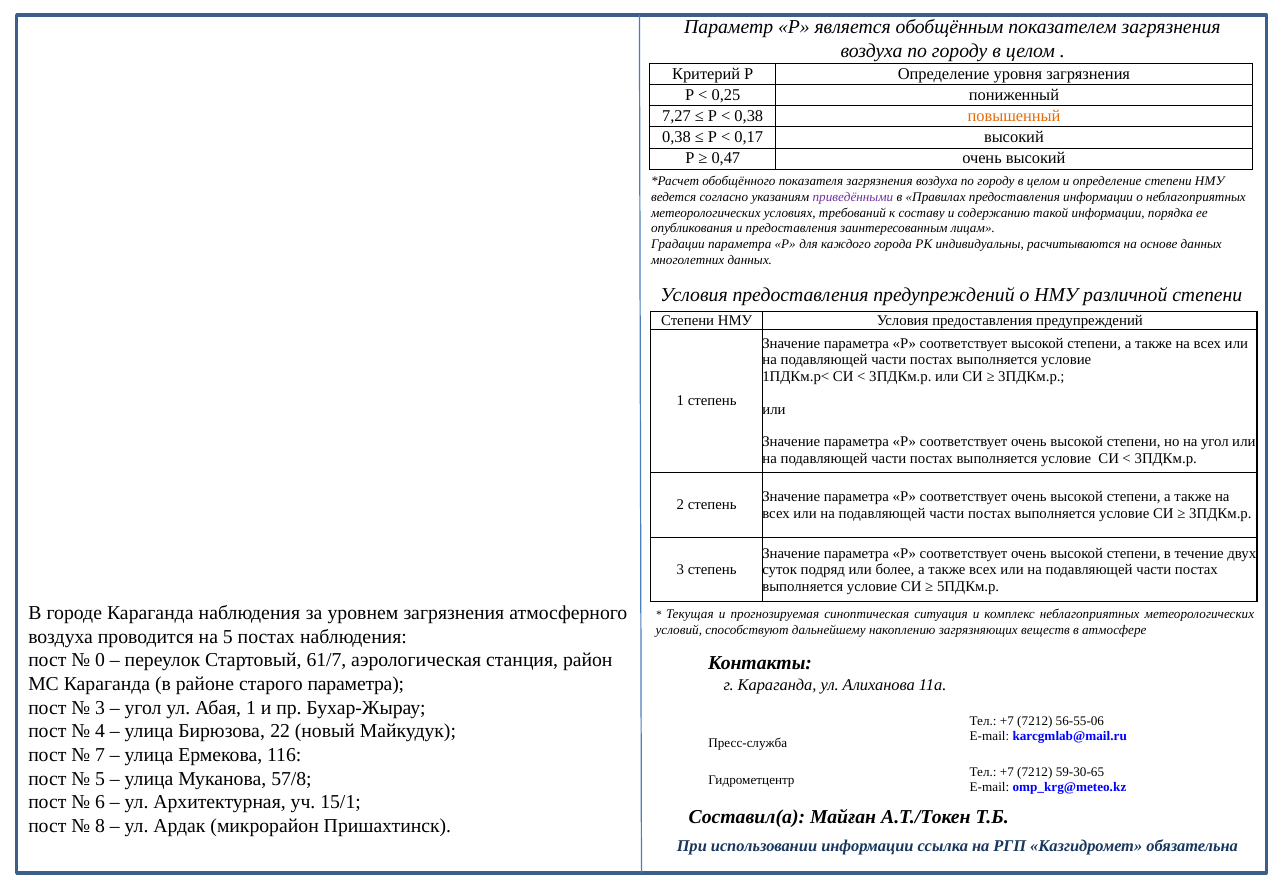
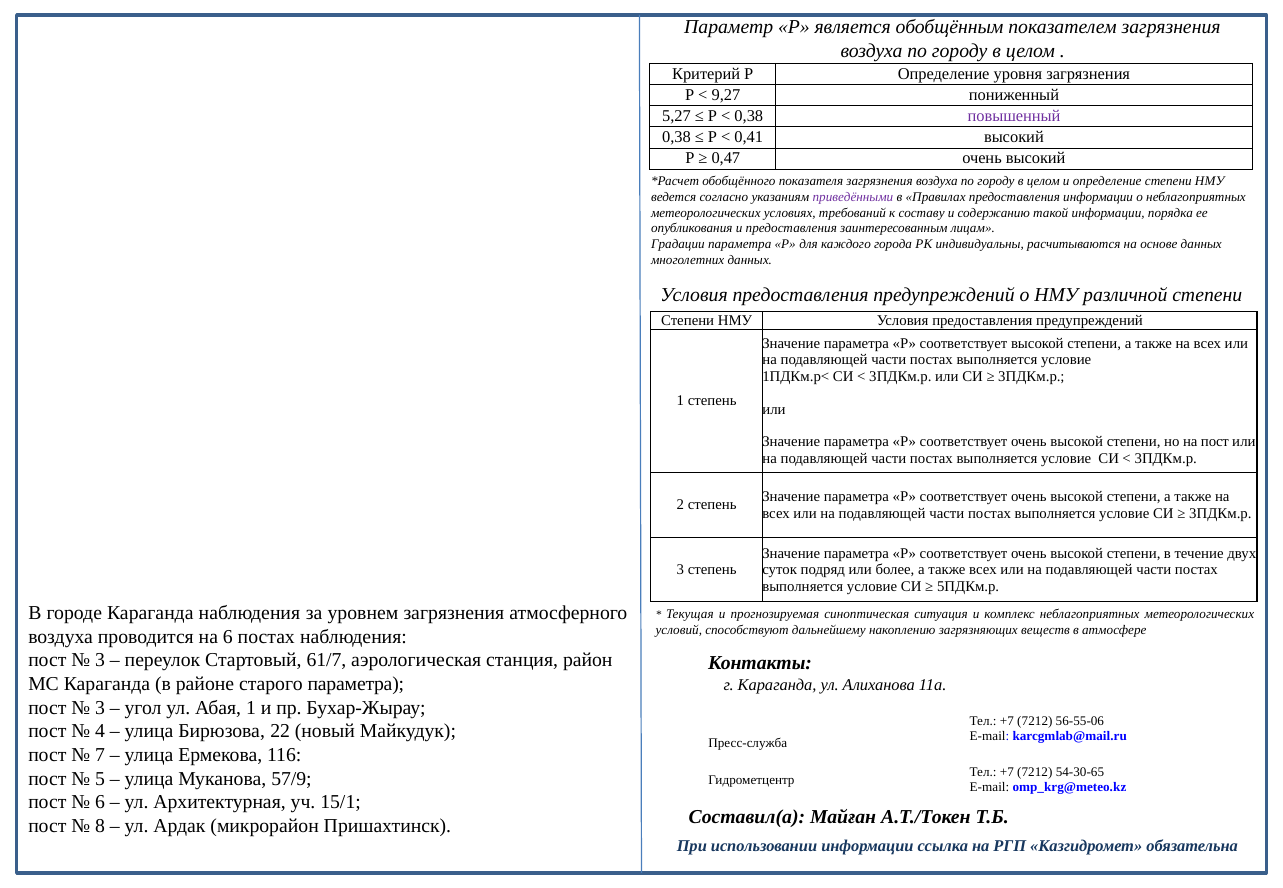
0,25: 0,25 -> 9,27
7,27: 7,27 -> 5,27
повышенный colour: orange -> purple
0,17: 0,17 -> 0,41
на угол: угол -> пост
на 5: 5 -> 6
0 at (100, 661): 0 -> 3
59-30-65: 59-30-65 -> 54-30-65
57/8: 57/8 -> 57/9
